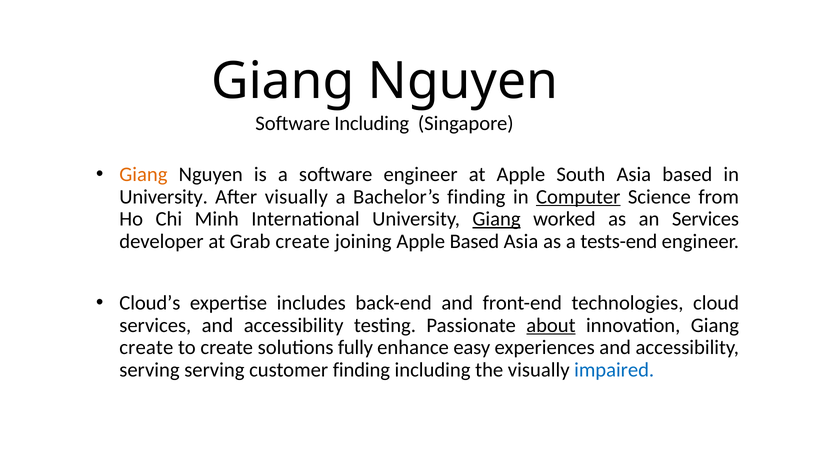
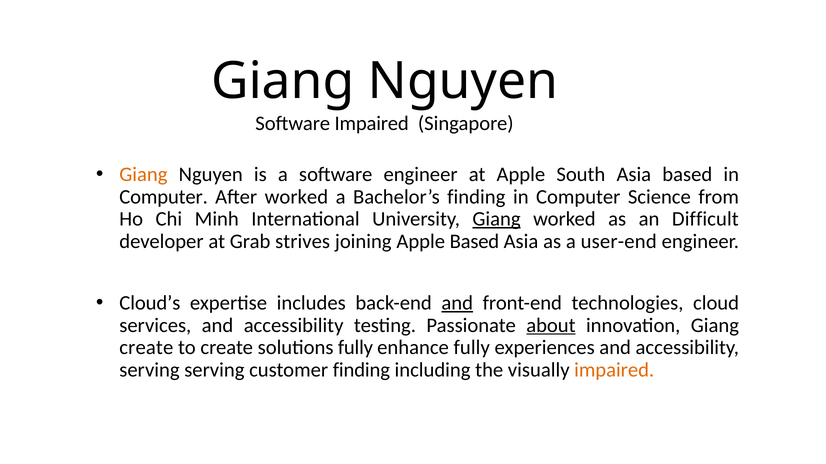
Software Including: Including -> Impaired
University at (164, 197): University -> Computer
After visually: visually -> worked
Computer at (578, 197) underline: present -> none
an Services: Services -> Difficult
Grab create: create -> strives
tests-end: tests-end -> user-end
and at (457, 303) underline: none -> present
enhance easy: easy -> fully
impaired at (614, 370) colour: blue -> orange
